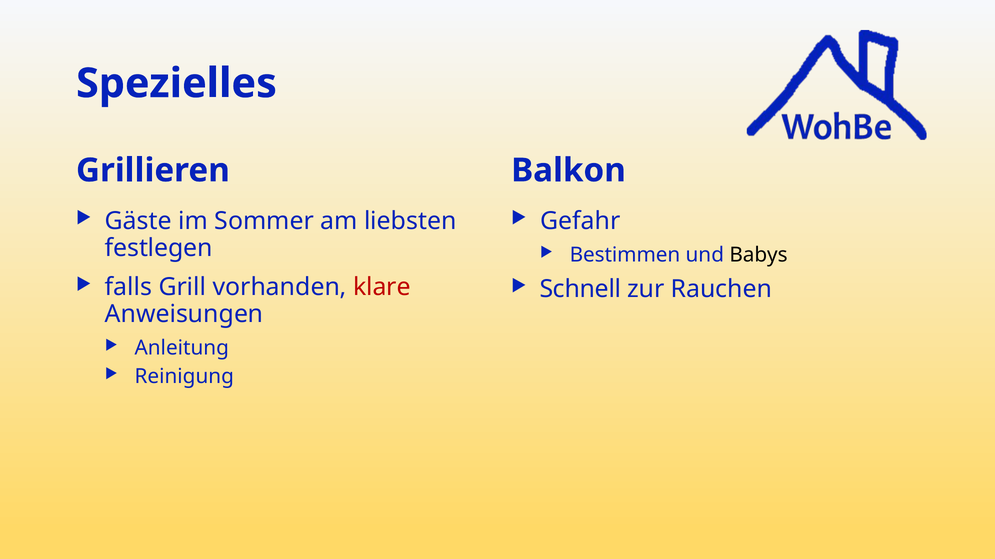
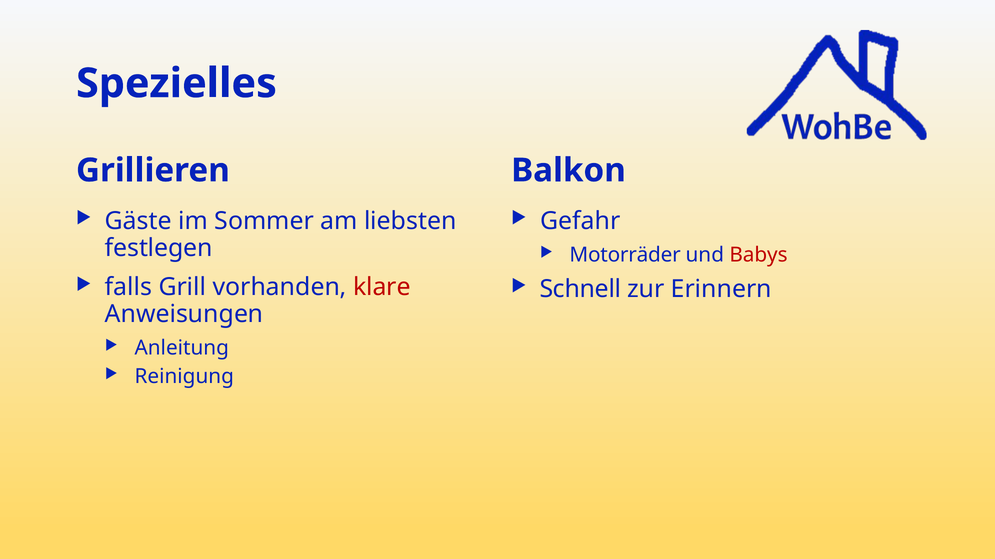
Bestimmen: Bestimmen -> Motorräder
Babys colour: black -> red
Rauchen: Rauchen -> Erinnern
